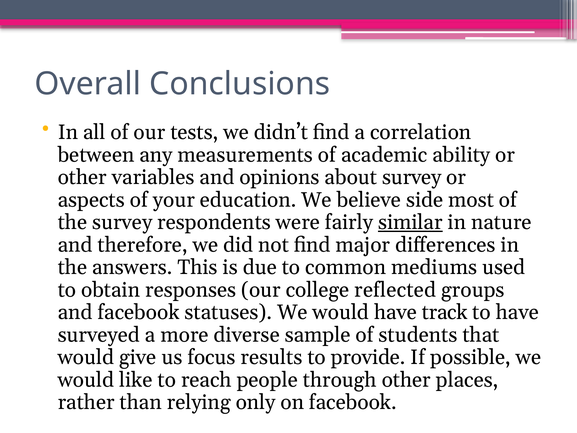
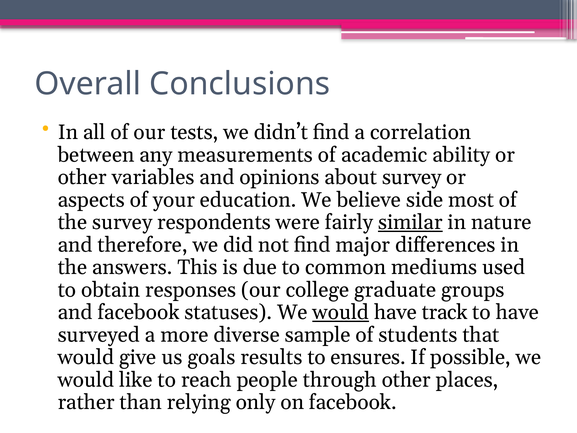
reflected: reflected -> graduate
would at (341, 312) underline: none -> present
focus: focus -> goals
provide: provide -> ensures
